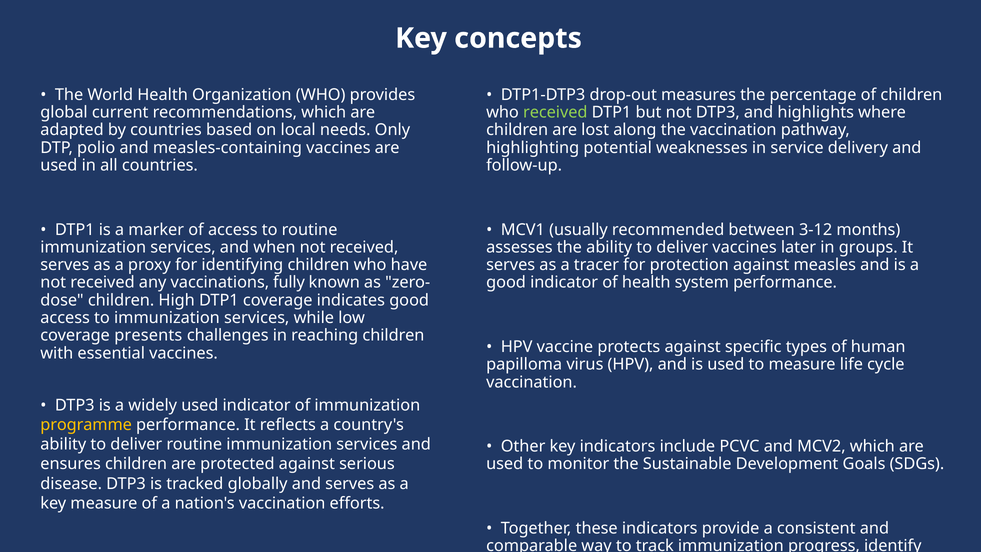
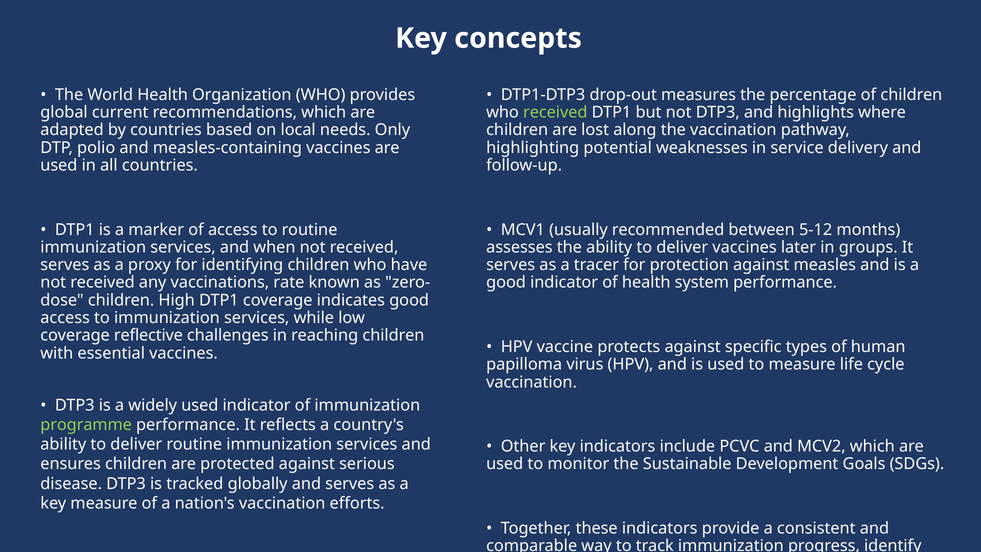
3-12: 3-12 -> 5-12
fully: fully -> rate
presents: presents -> reflective
programme colour: yellow -> light green
